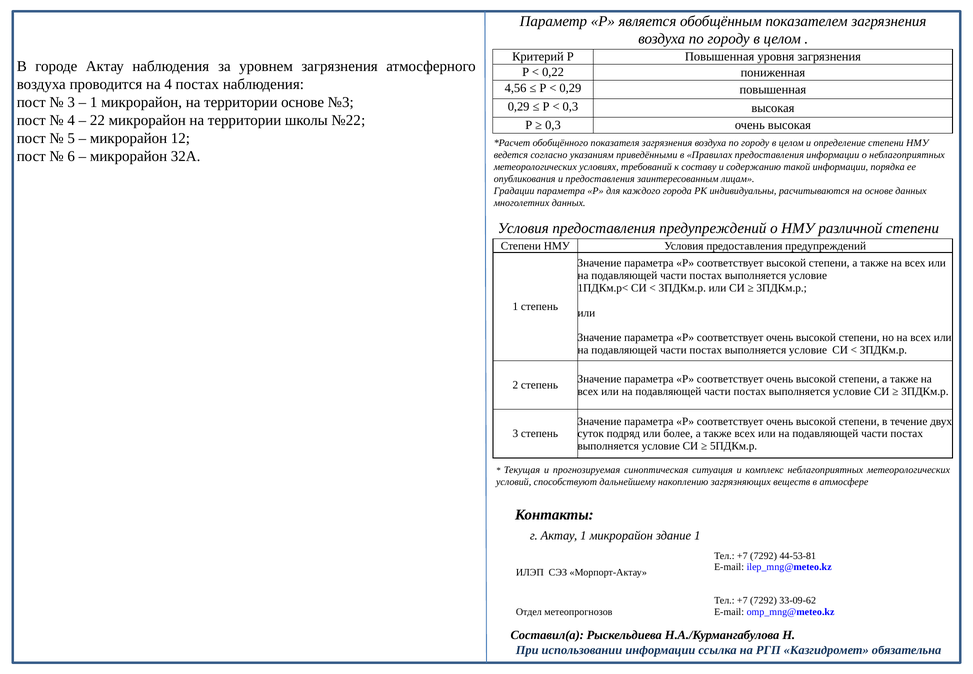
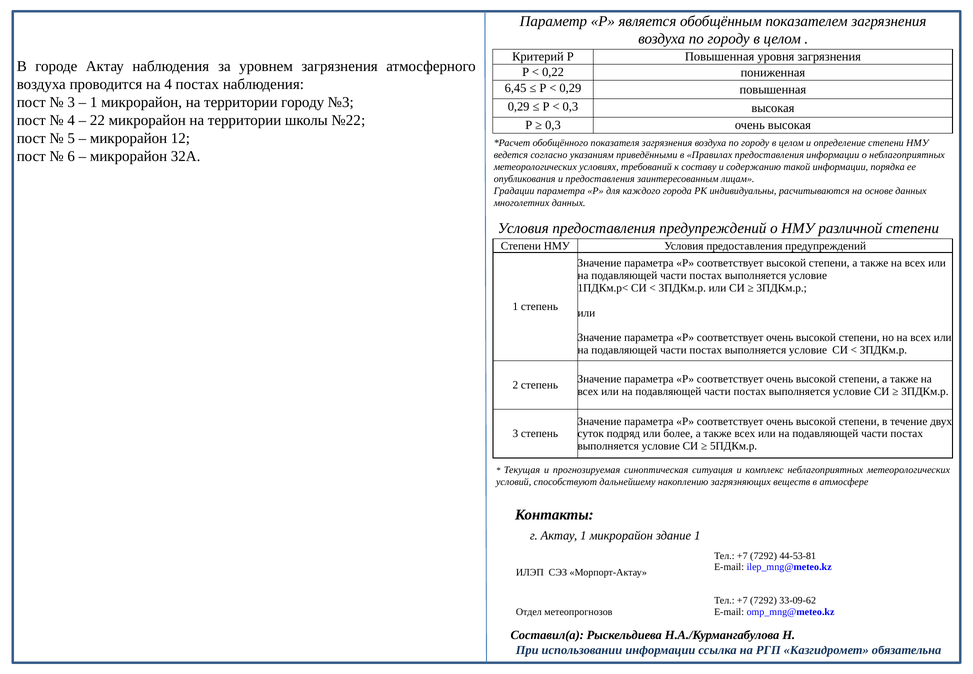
4,56: 4,56 -> 6,45
территории основе: основе -> городу
